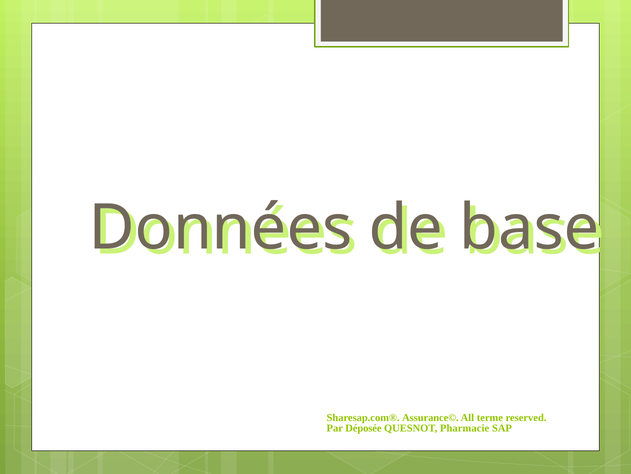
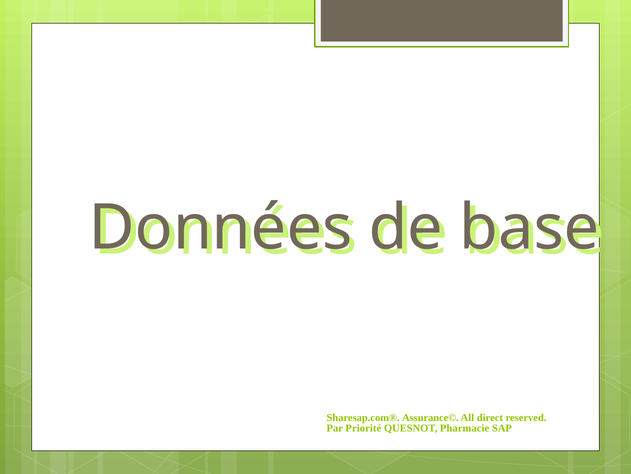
terme: terme -> direct
Déposée: Déposée -> Priorité
